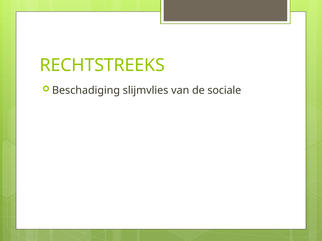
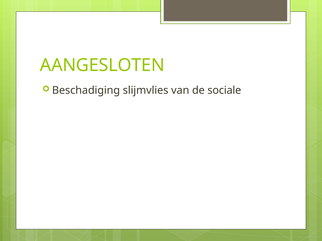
RECHTSTREEKS: RECHTSTREEKS -> AANGESLOTEN
